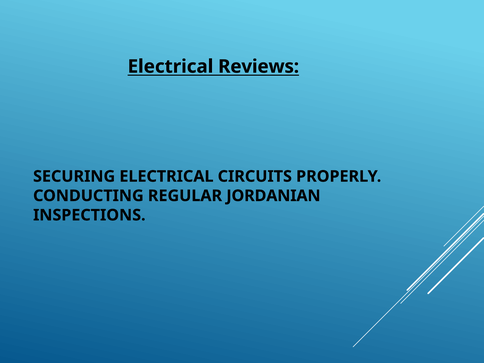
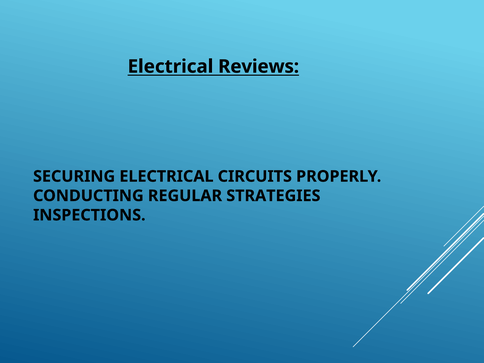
JORDANIAN: JORDANIAN -> STRATEGIES
